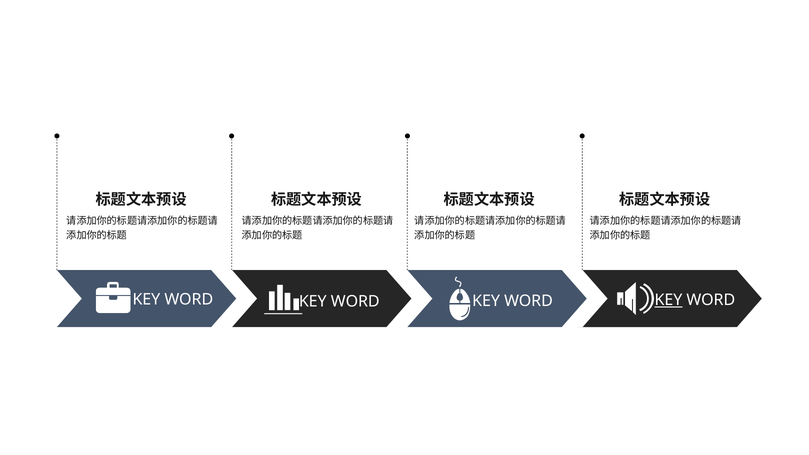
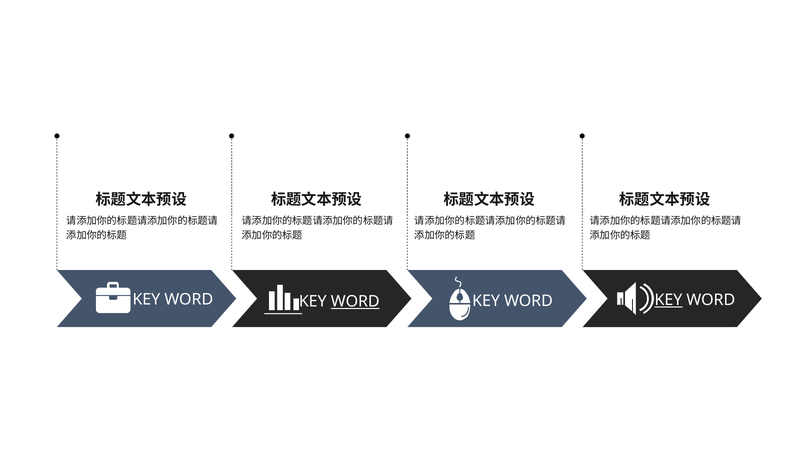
WORD at (355, 302) underline: none -> present
